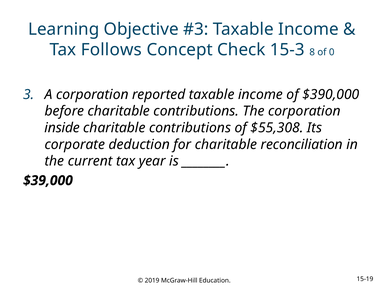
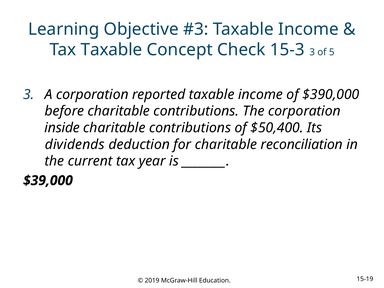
Tax Follows: Follows -> Taxable
15-3 8: 8 -> 3
0: 0 -> 5
$55,308: $55,308 -> $50,400
corporate: corporate -> dividends
